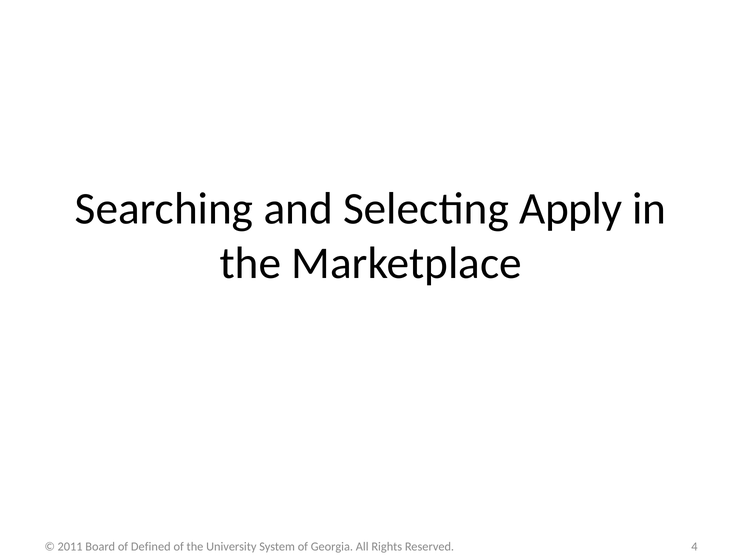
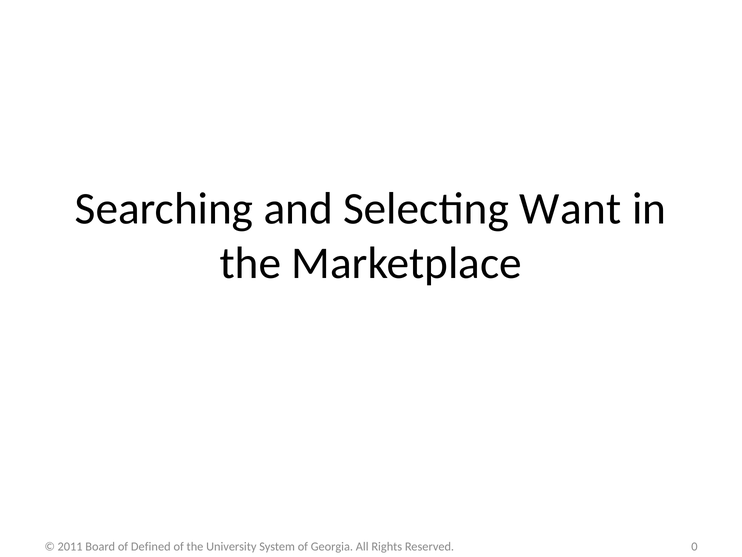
Apply: Apply -> Want
4: 4 -> 0
